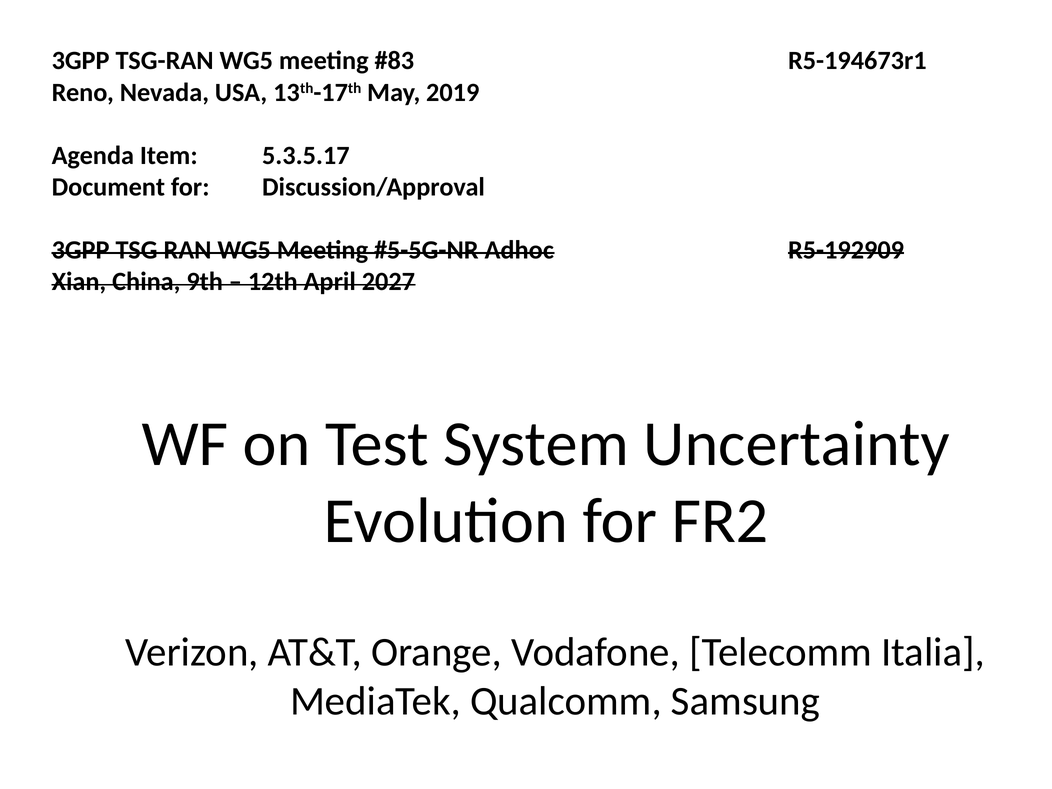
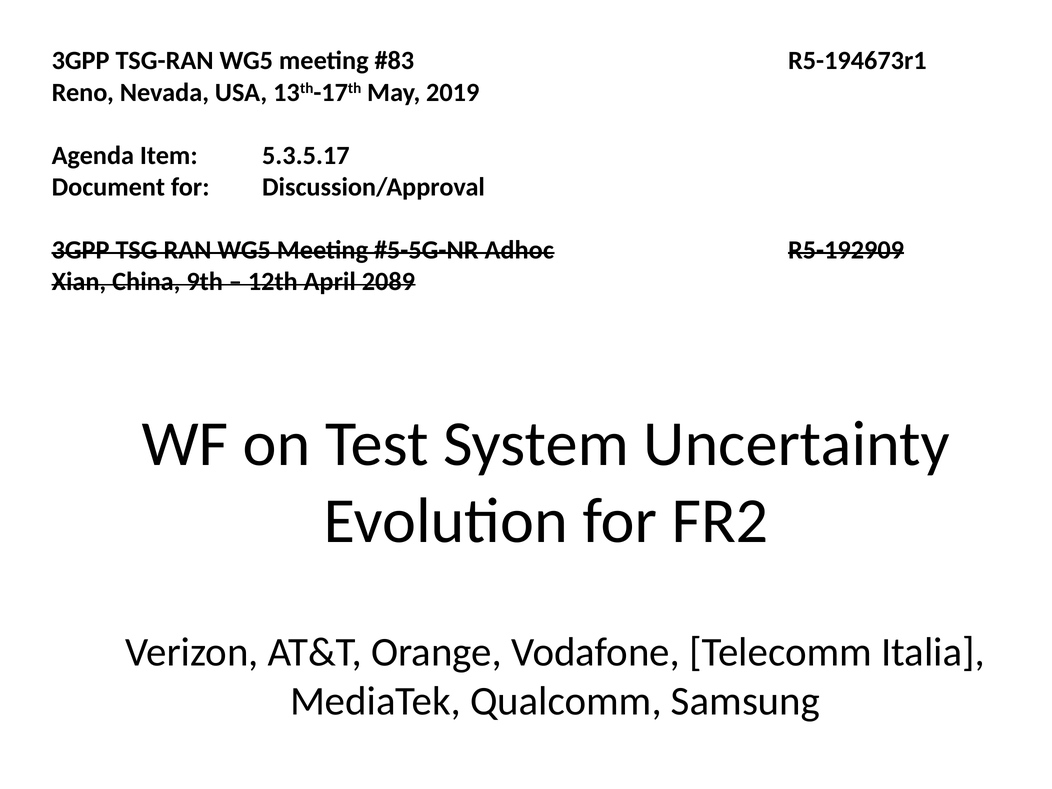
2027: 2027 -> 2089
